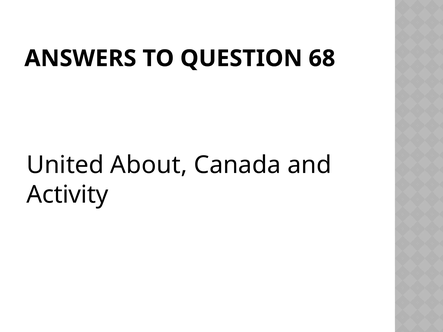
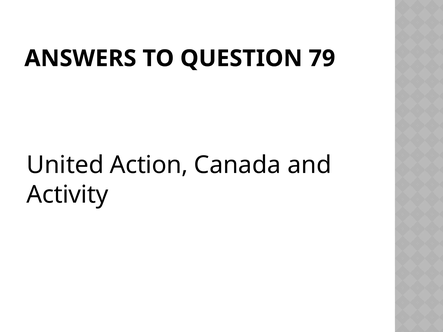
68: 68 -> 79
About: About -> Action
